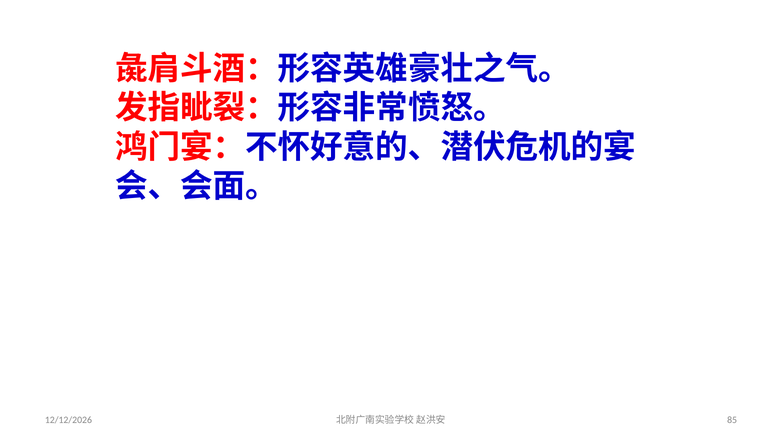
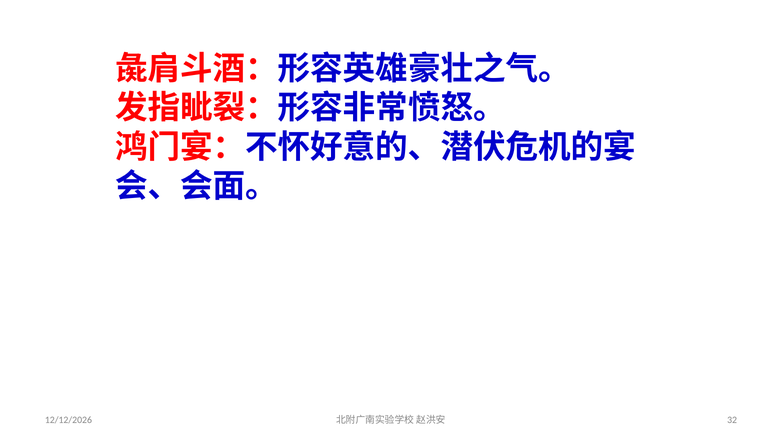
85: 85 -> 32
